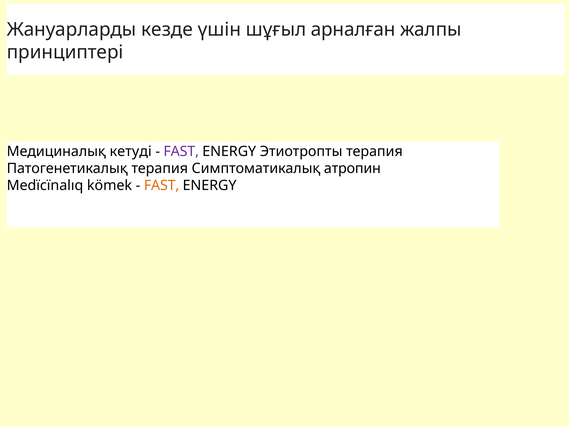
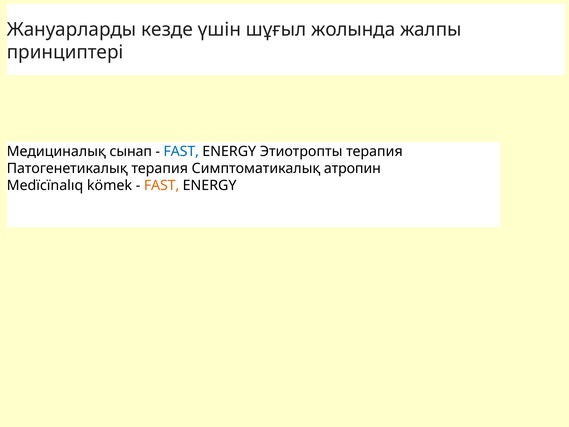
арналған: арналған -> жолында
кетуді: кетуді -> сынап
FAST at (181, 151) colour: purple -> blue
